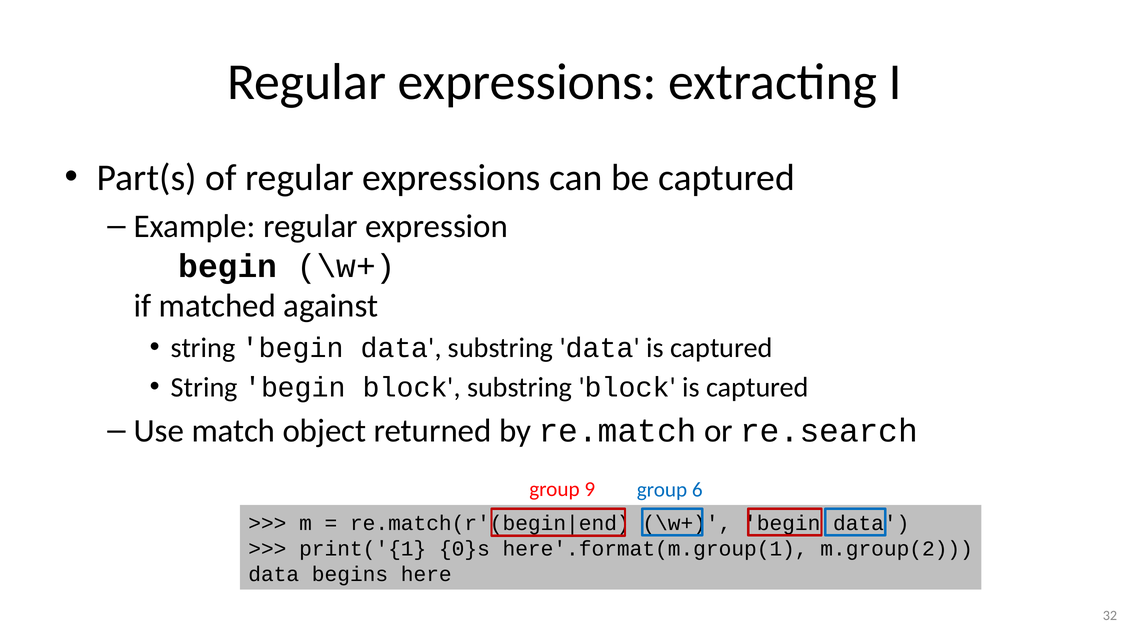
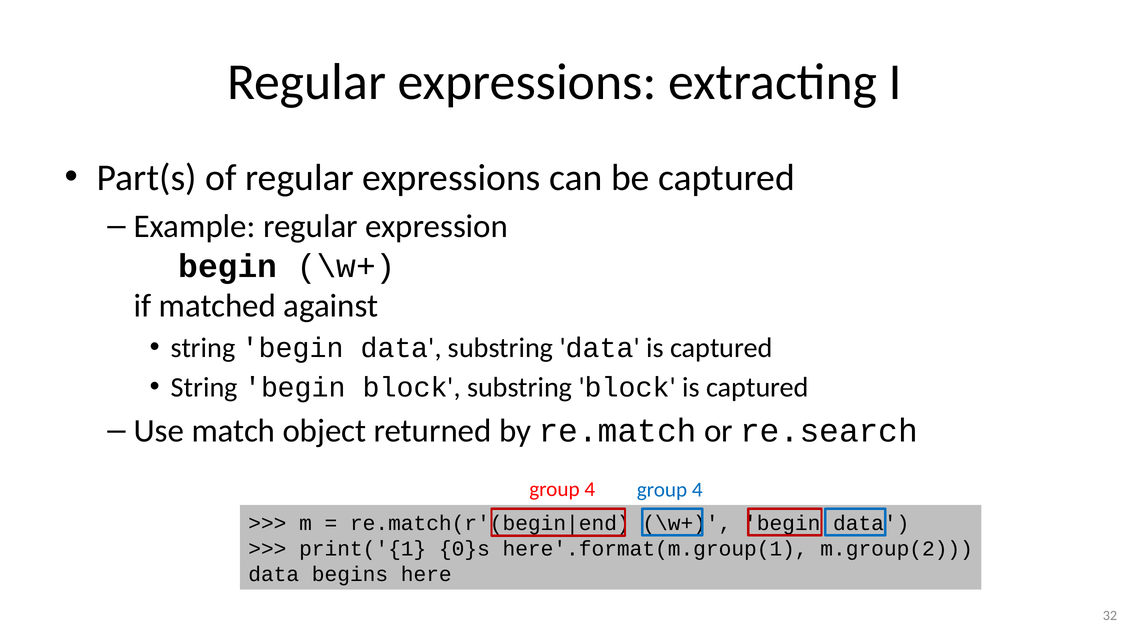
9 at (590, 489): 9 -> 4
6 at (697, 490): 6 -> 4
